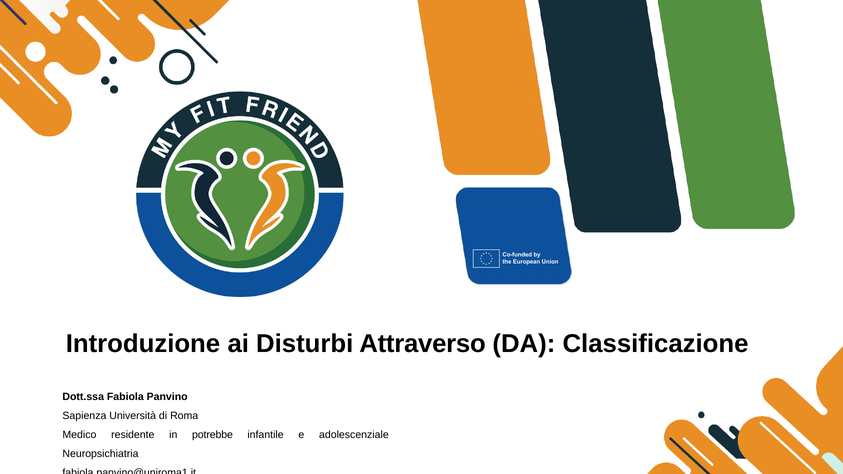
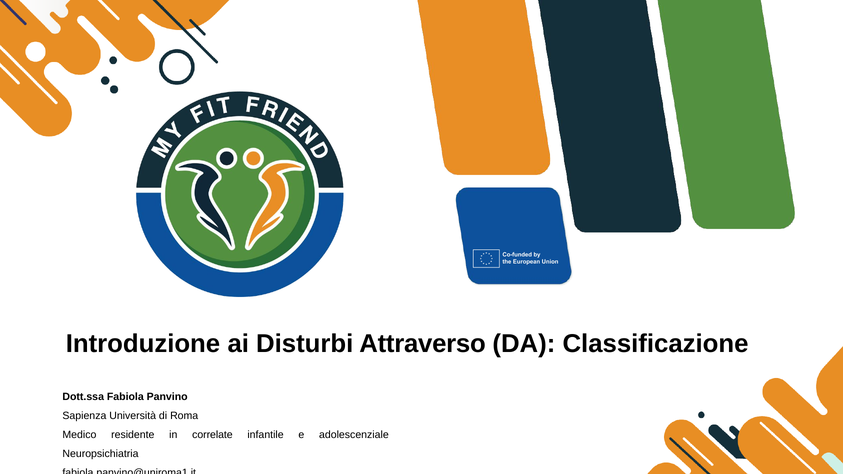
potrebbe: potrebbe -> correlate
